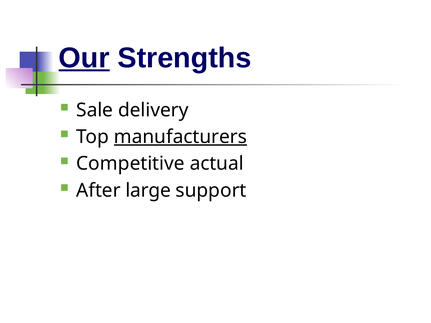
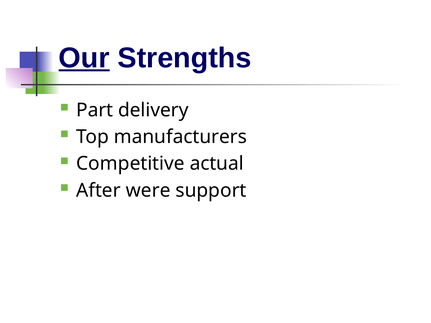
Sale: Sale -> Part
manufacturers underline: present -> none
large: large -> were
